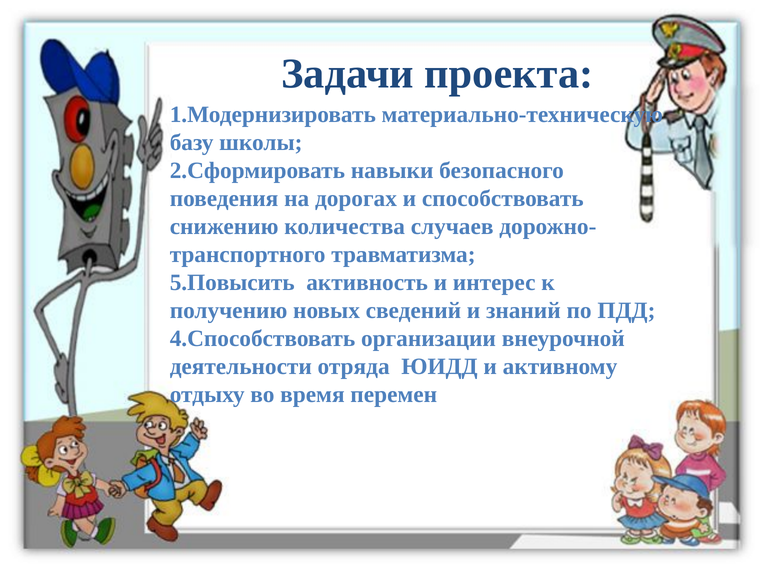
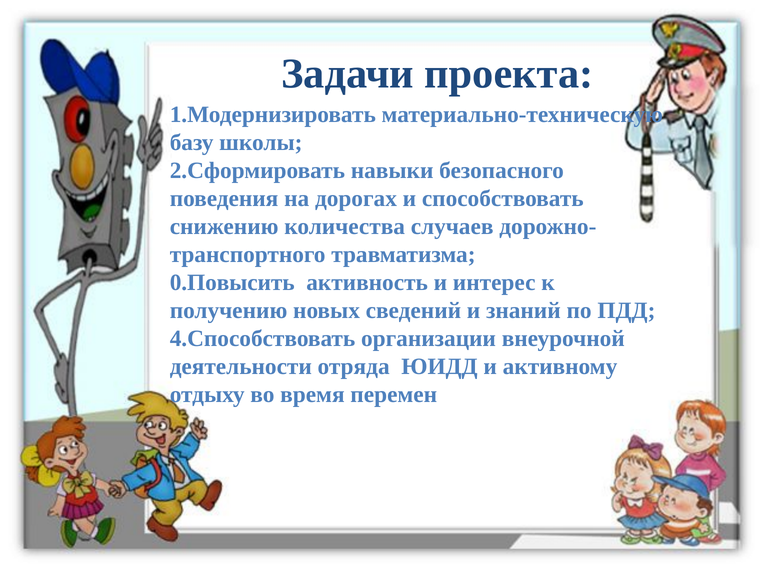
5.Повысить: 5.Повысить -> 0.Повысить
